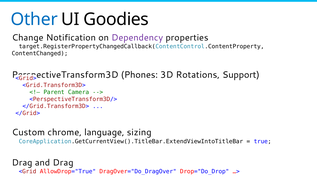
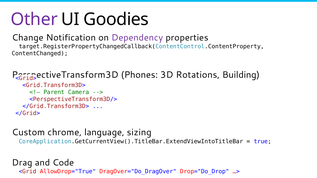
Other colour: blue -> purple
Support: Support -> Building
and Drag: Drag -> Code
